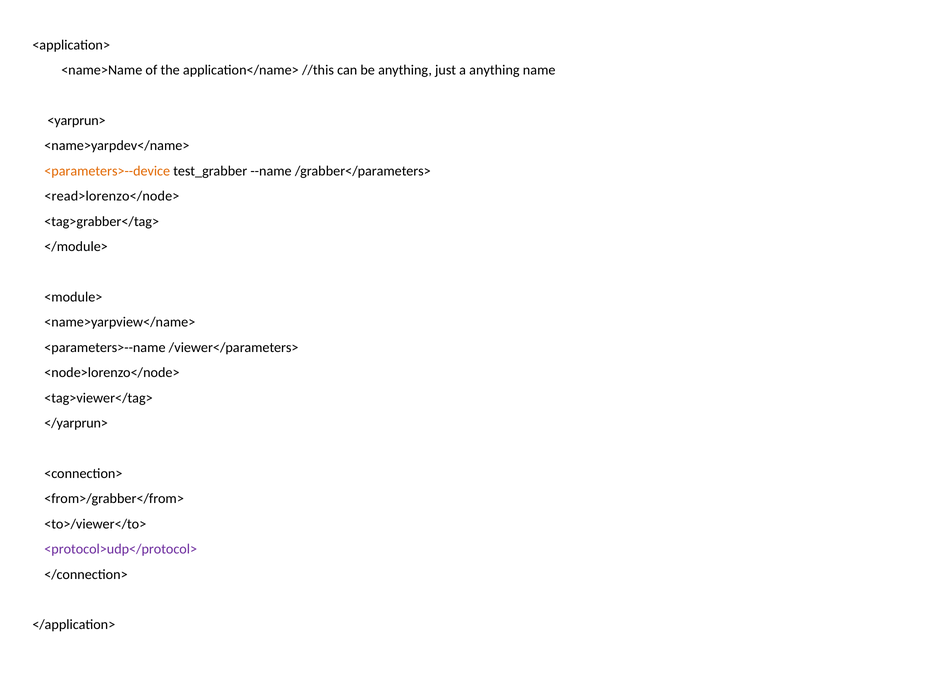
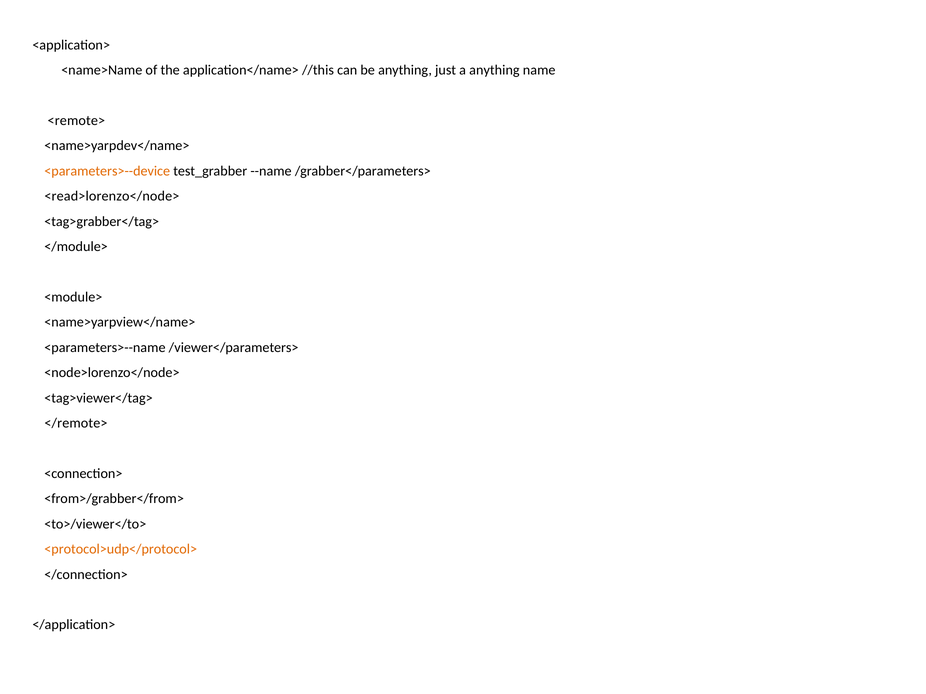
<yarprun>: <yarprun> -> <remote>
</yarprun>: </yarprun> -> </remote>
<protocol>udp</protocol> colour: purple -> orange
